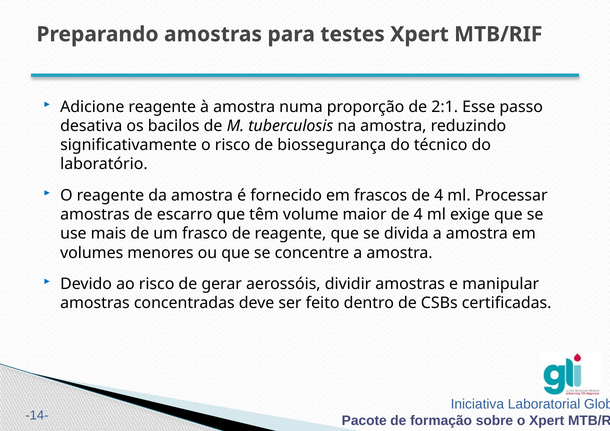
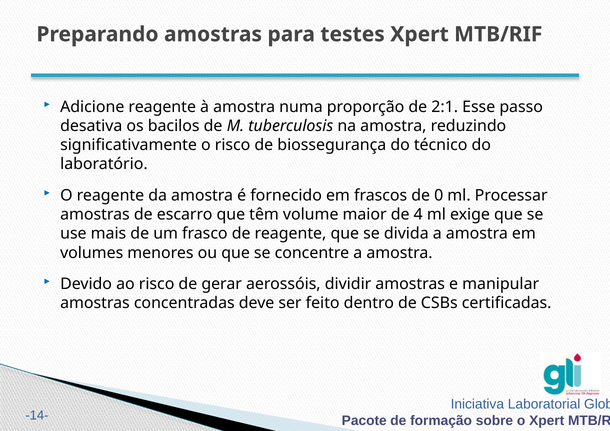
frascos de 4: 4 -> 0
